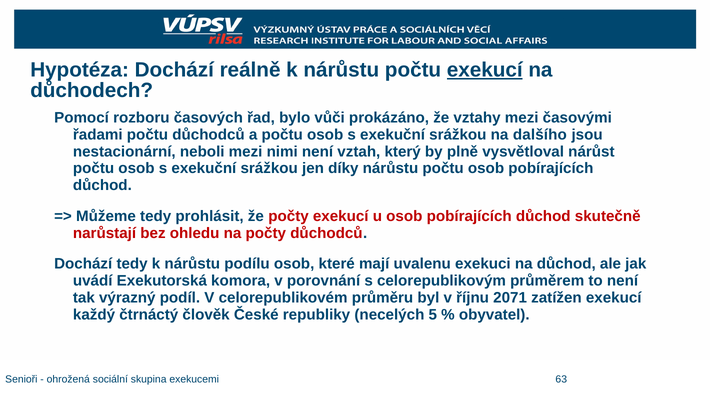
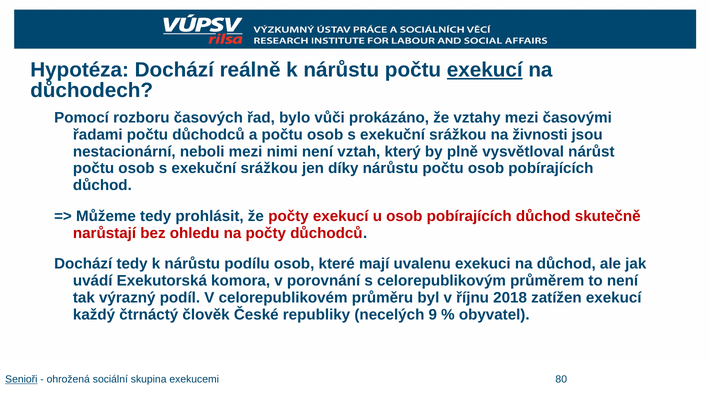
dalšího: dalšího -> živnosti
2071: 2071 -> 2018
5: 5 -> 9
Senioři underline: none -> present
63: 63 -> 80
